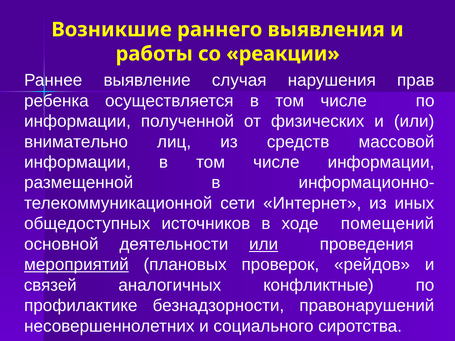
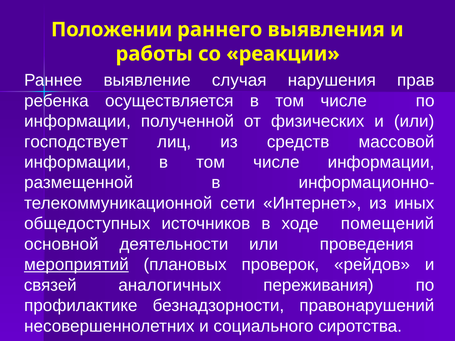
Возникшие: Возникшие -> Положении
внимательно: внимательно -> господствует
или at (264, 244) underline: present -> none
конфликтные: конфликтные -> переживания
